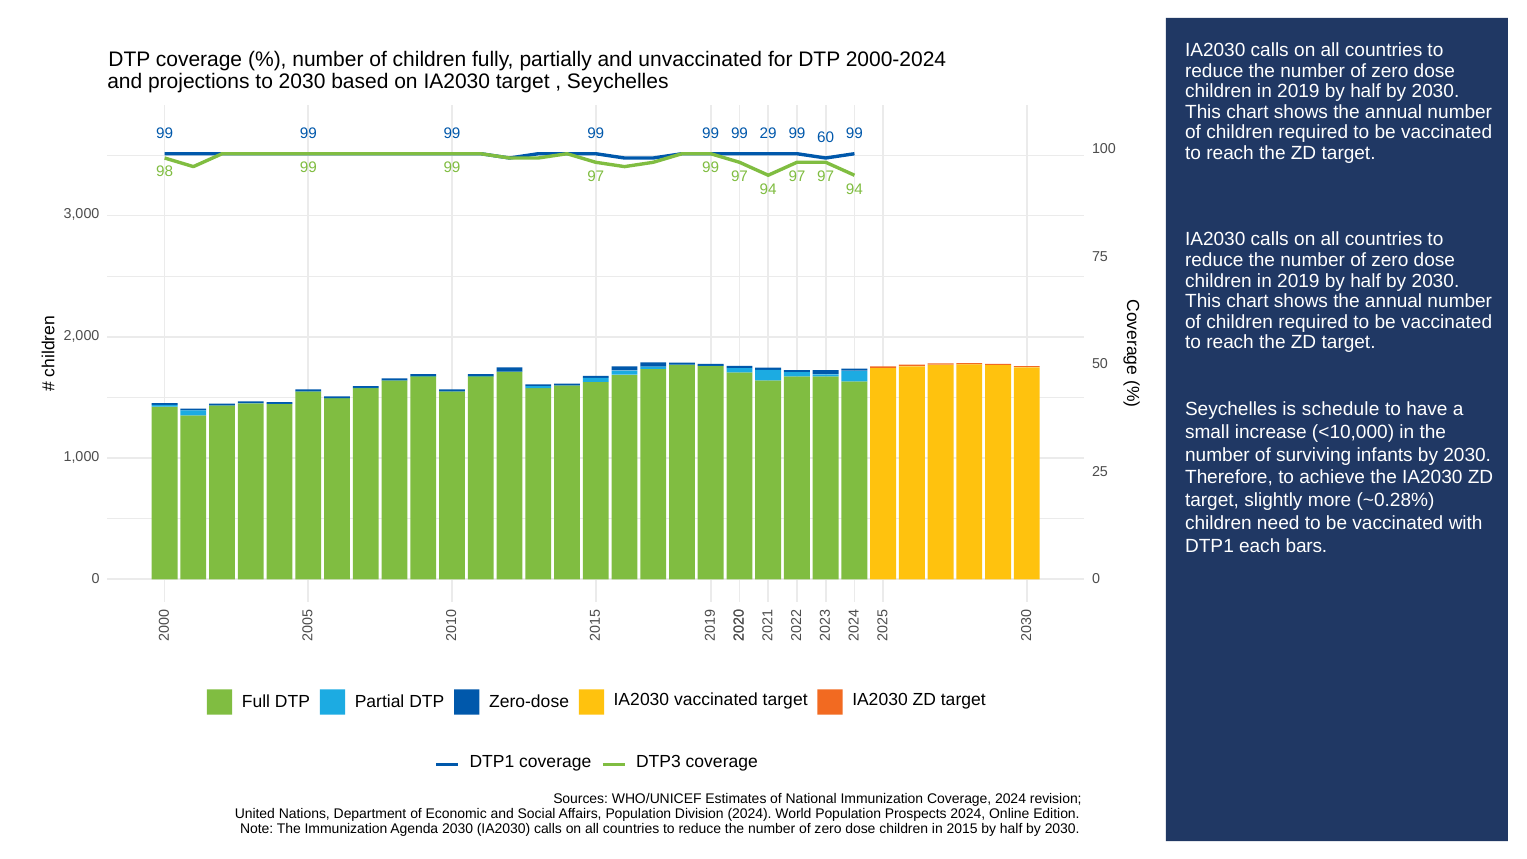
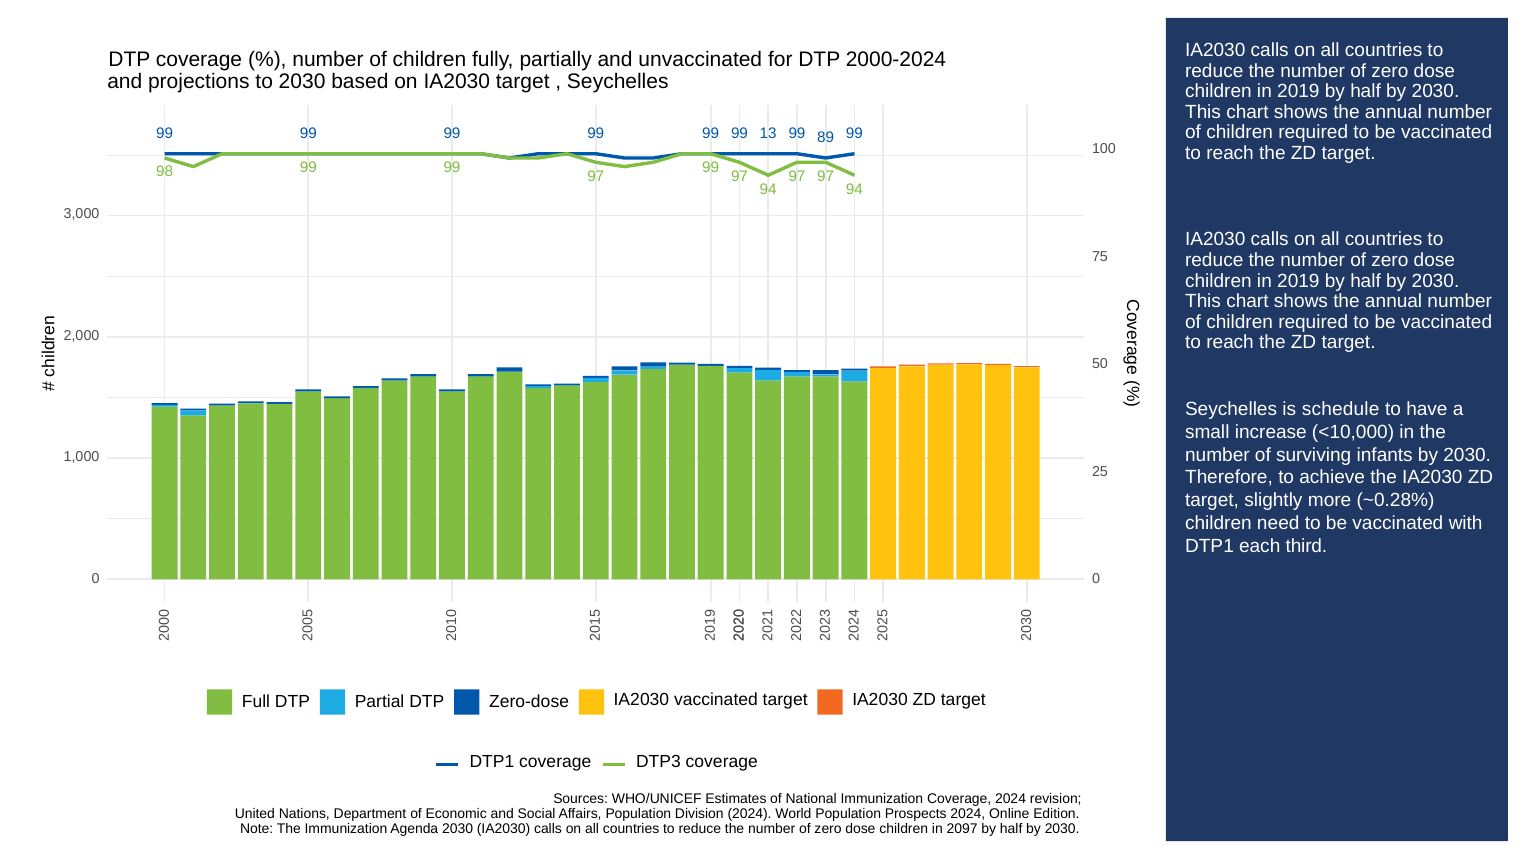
29: 29 -> 13
60: 60 -> 89
bars: bars -> third
2015: 2015 -> 2097
